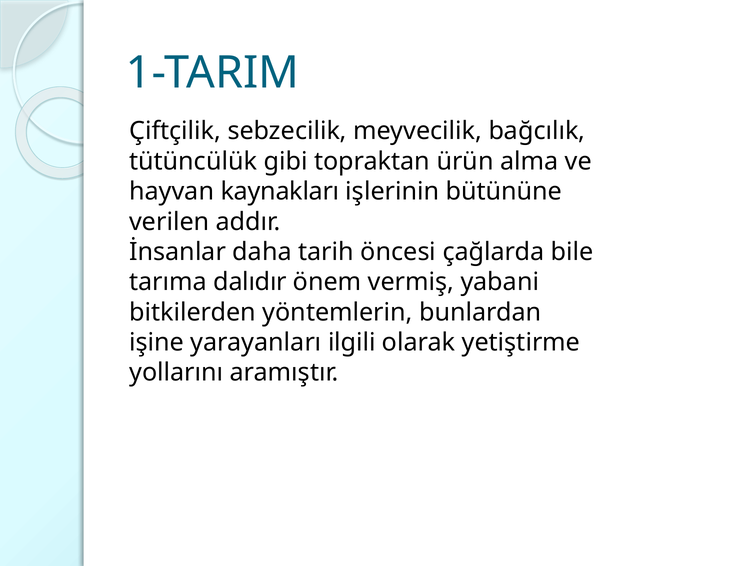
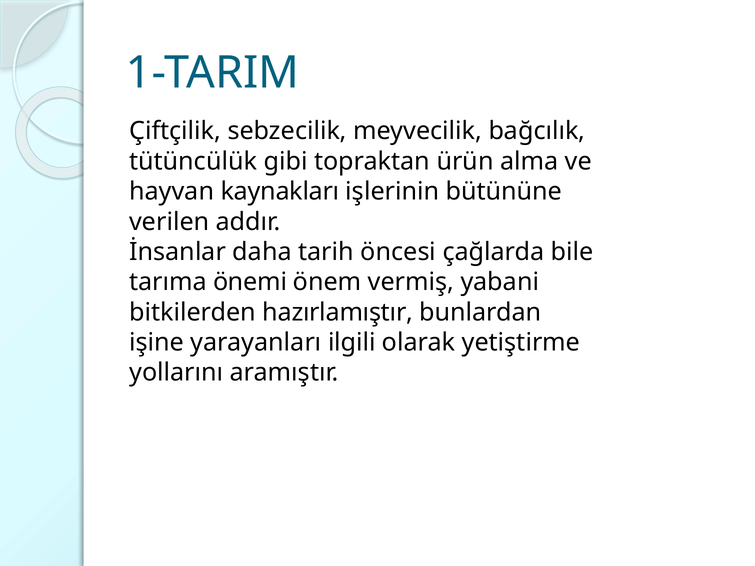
dalıdır: dalıdır -> önemi
yöntemlerin: yöntemlerin -> hazırlamıştır
